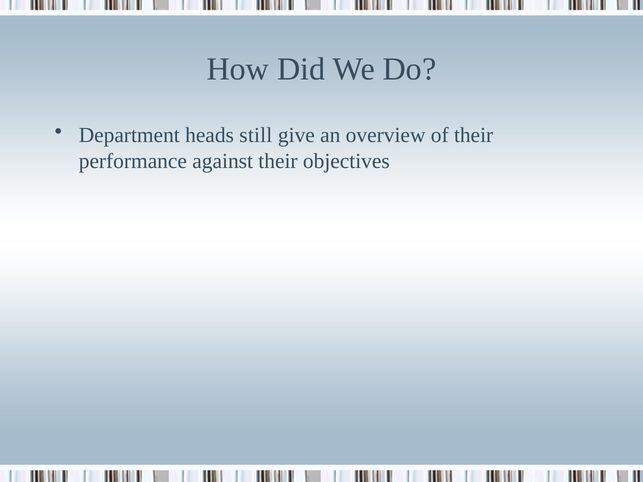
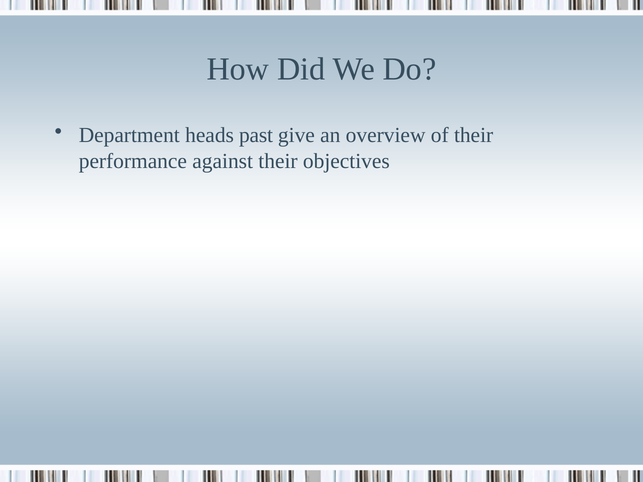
still: still -> past
